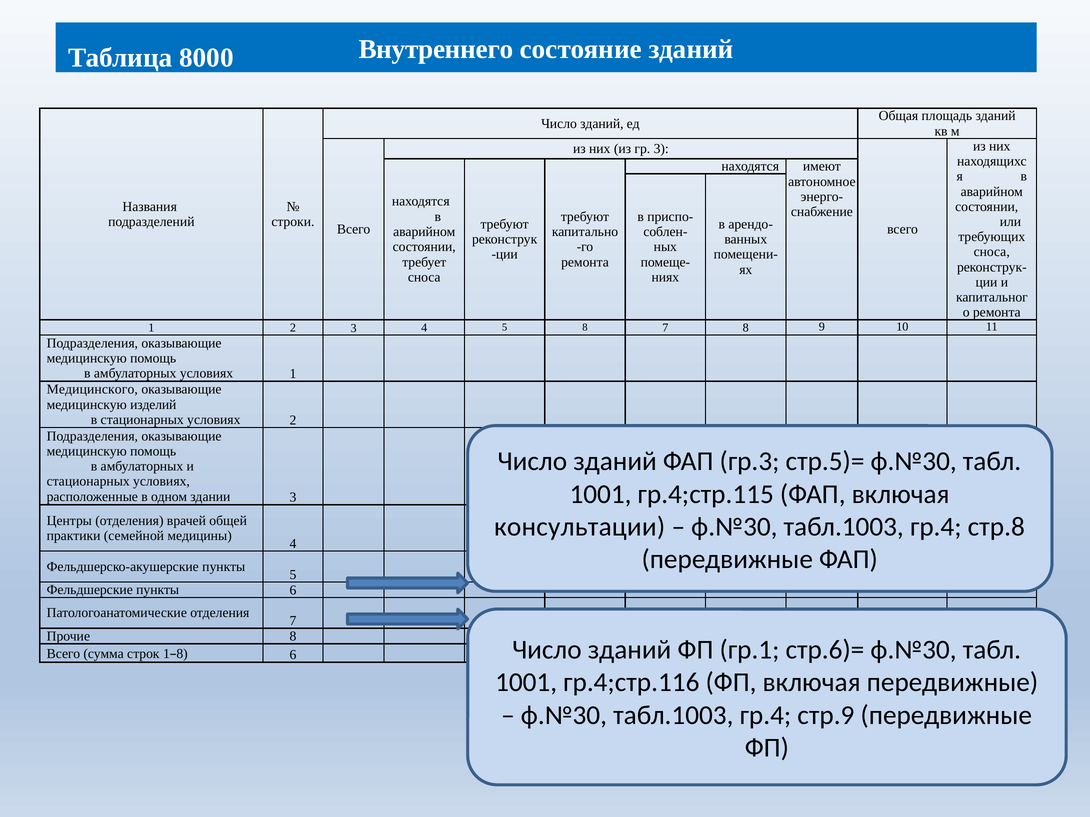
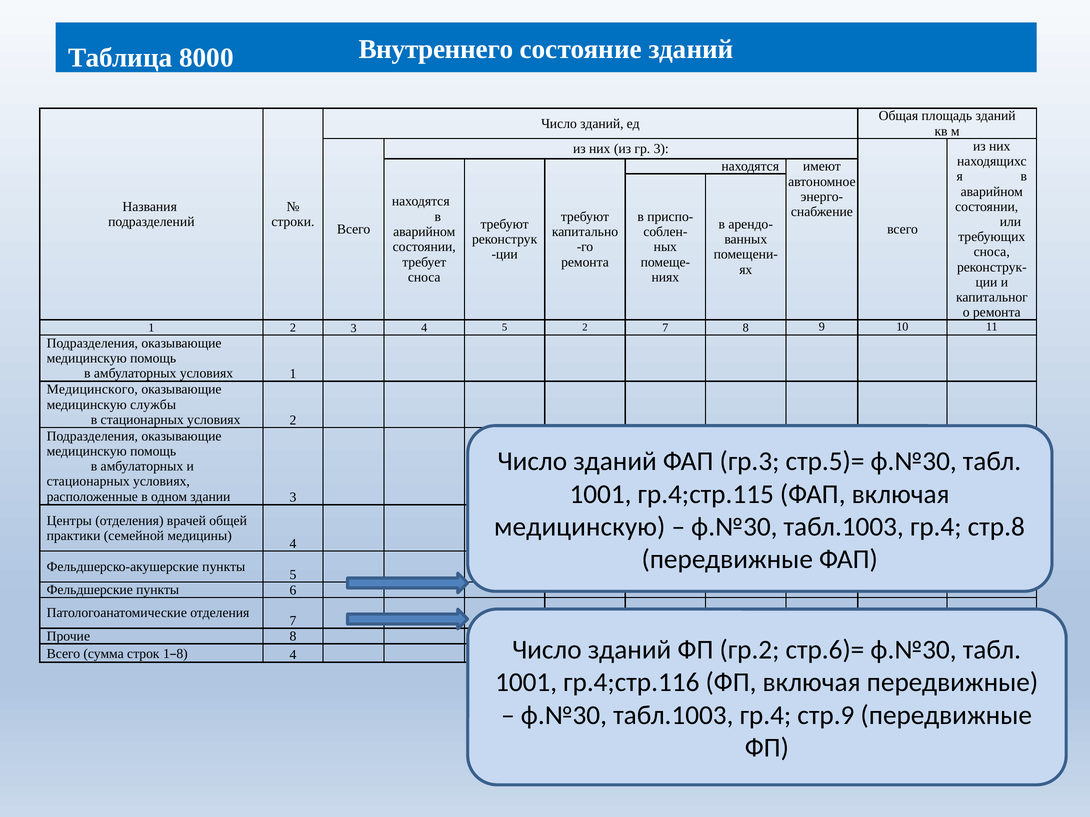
5 8: 8 -> 2
изделий: изделий -> службы
консультации at (580, 527): консультации -> медицинскую
гр.1: гр.1 -> гр.2
1–8 6: 6 -> 4
